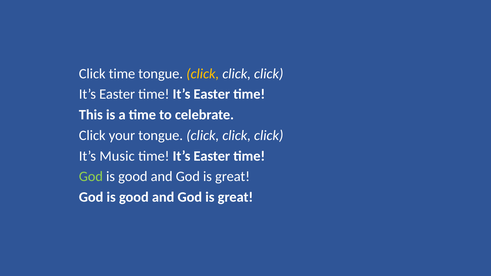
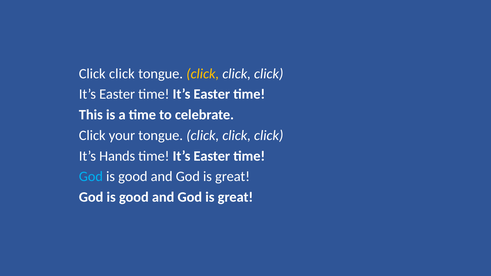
time at (122, 74): time -> click
Music: Music -> Hands
God at (91, 177) colour: light green -> light blue
